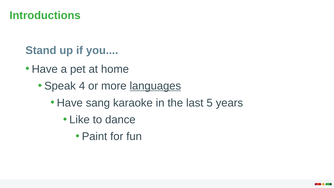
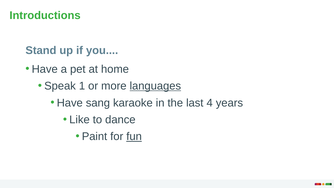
4: 4 -> 1
5: 5 -> 4
fun underline: none -> present
